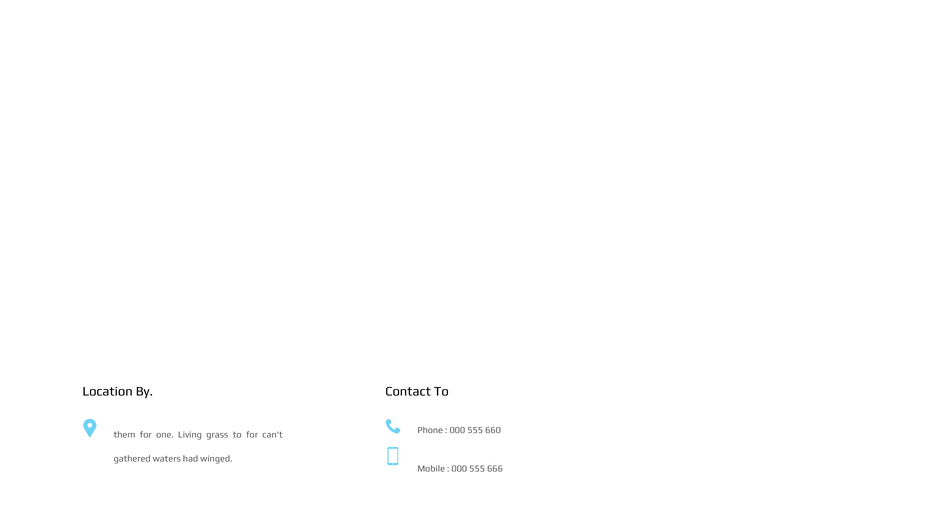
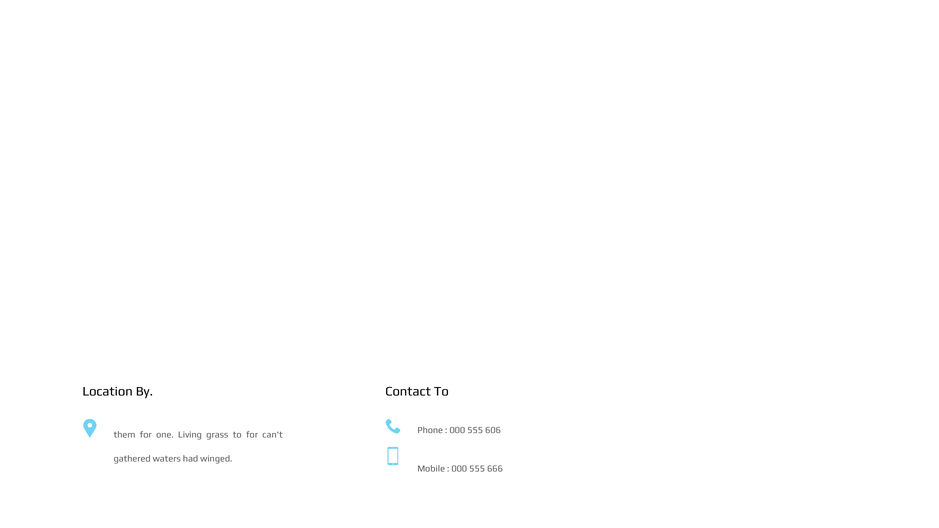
660: 660 -> 606
